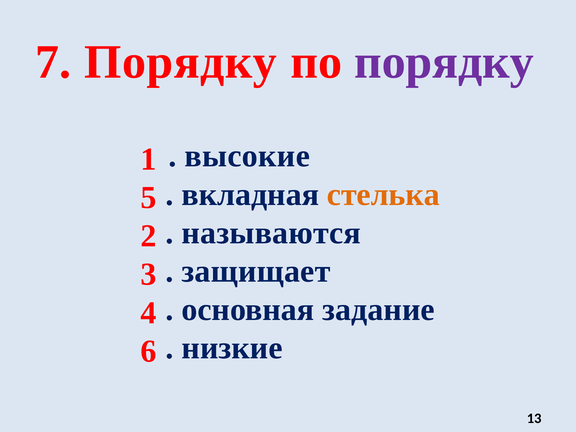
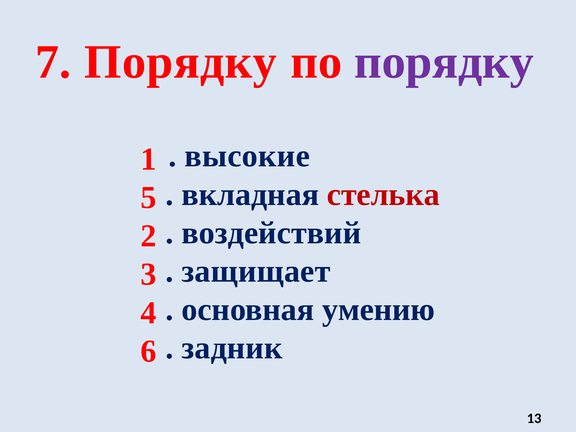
стелька colour: orange -> red
называются: называются -> воздействий
задание: задание -> умению
низкие: низкие -> задник
